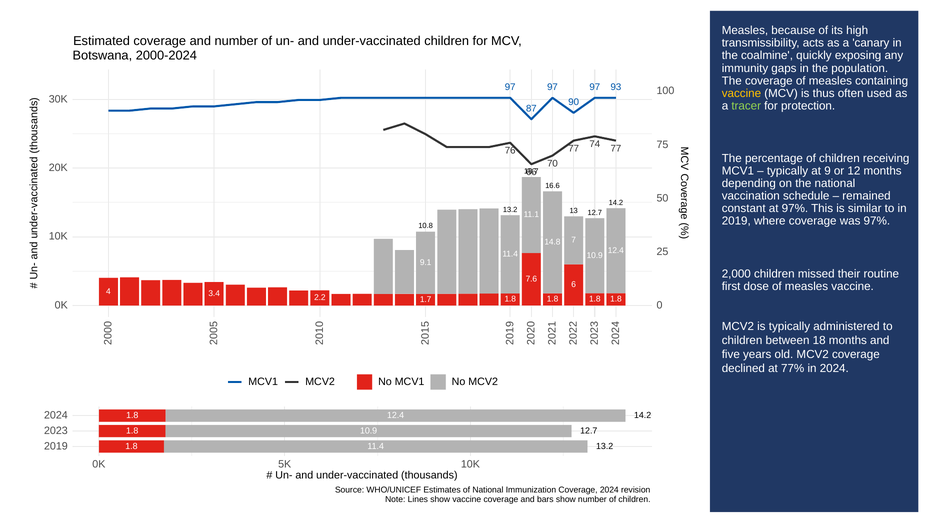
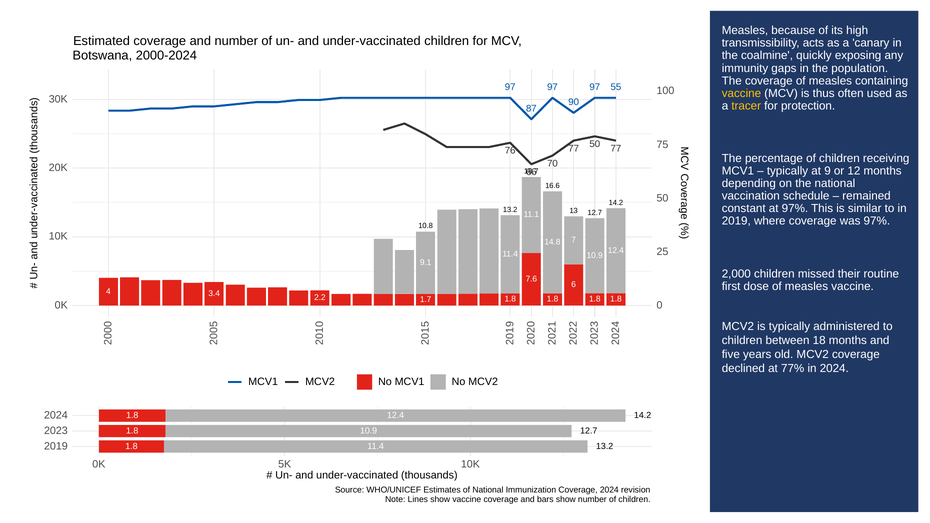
93: 93 -> 55
tracer colour: light green -> yellow
77 74: 74 -> 50
